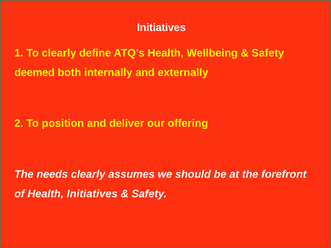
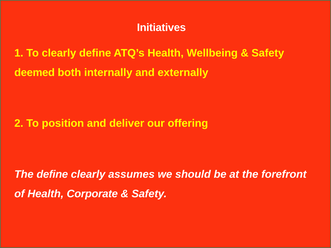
The needs: needs -> define
Health Initiatives: Initiatives -> Corporate
